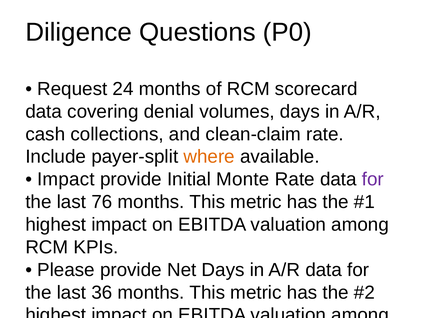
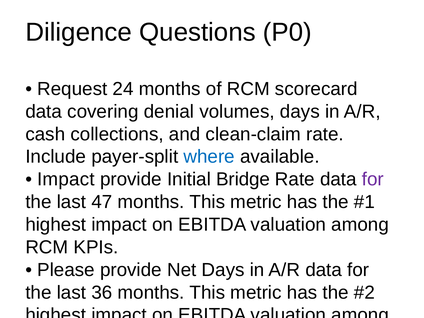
where colour: orange -> blue
Monte: Monte -> Bridge
76: 76 -> 47
